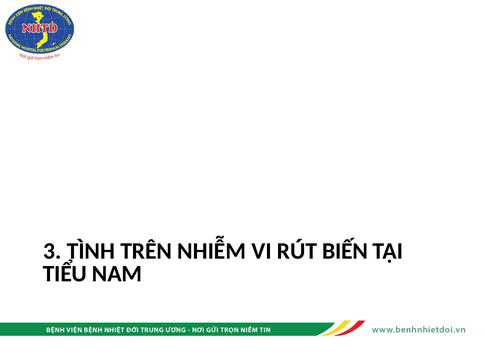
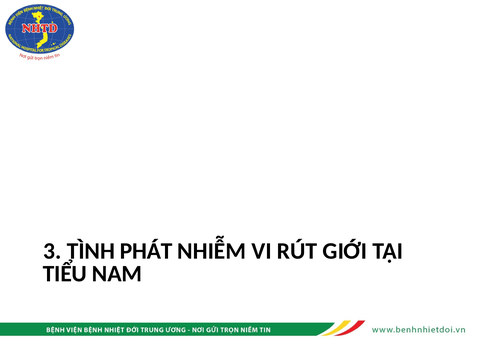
TRÊN: TRÊN -> PHÁT
BIẾN: BIẾN -> GIỚI
